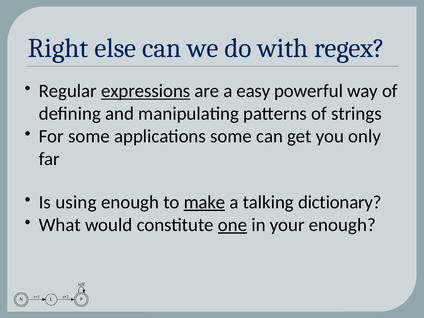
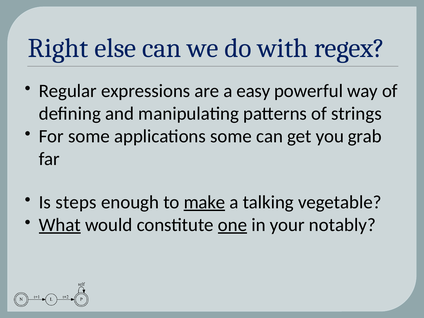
expressions underline: present -> none
only: only -> grab
using: using -> steps
dictionary: dictionary -> vegetable
What underline: none -> present
your enough: enough -> notably
